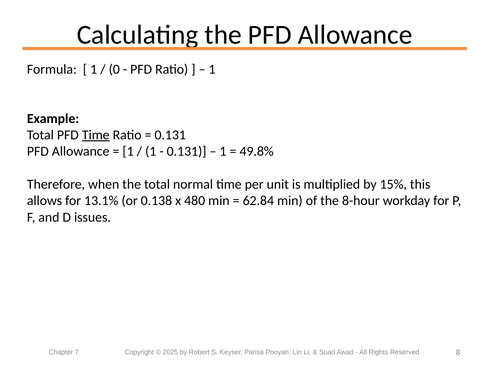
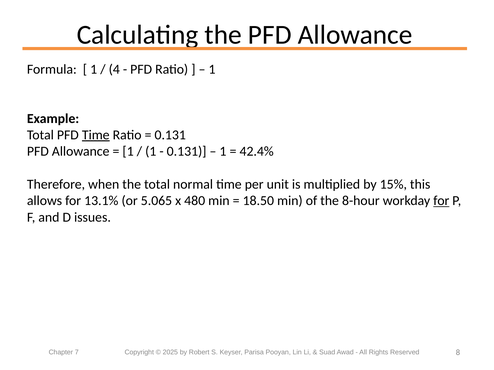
0: 0 -> 4
49.8%: 49.8% -> 42.4%
0.138: 0.138 -> 5.065
62.84: 62.84 -> 18.50
for at (441, 201) underline: none -> present
